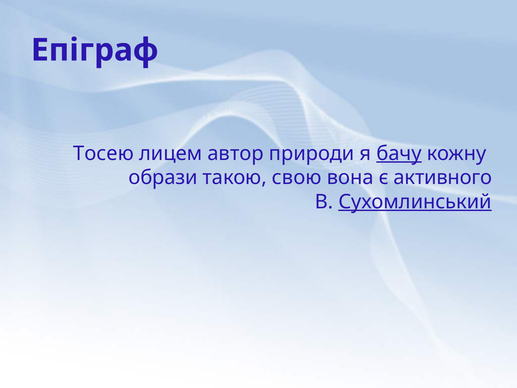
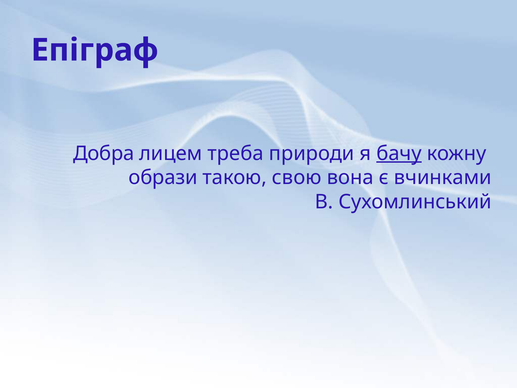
Тосею: Тосею -> Добра
автор: автор -> треба
активного: активного -> вчинками
Сухомлинський underline: present -> none
